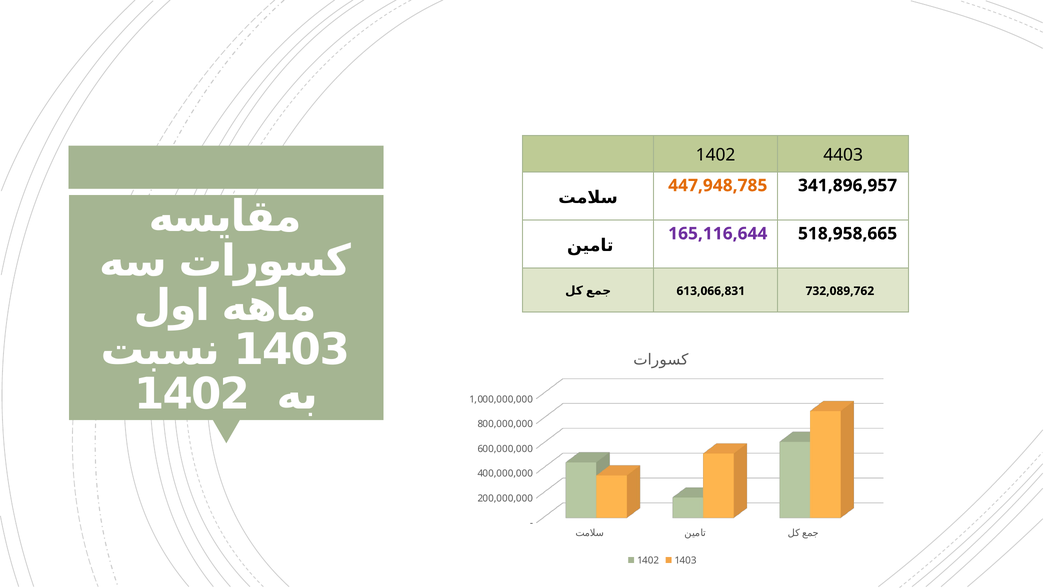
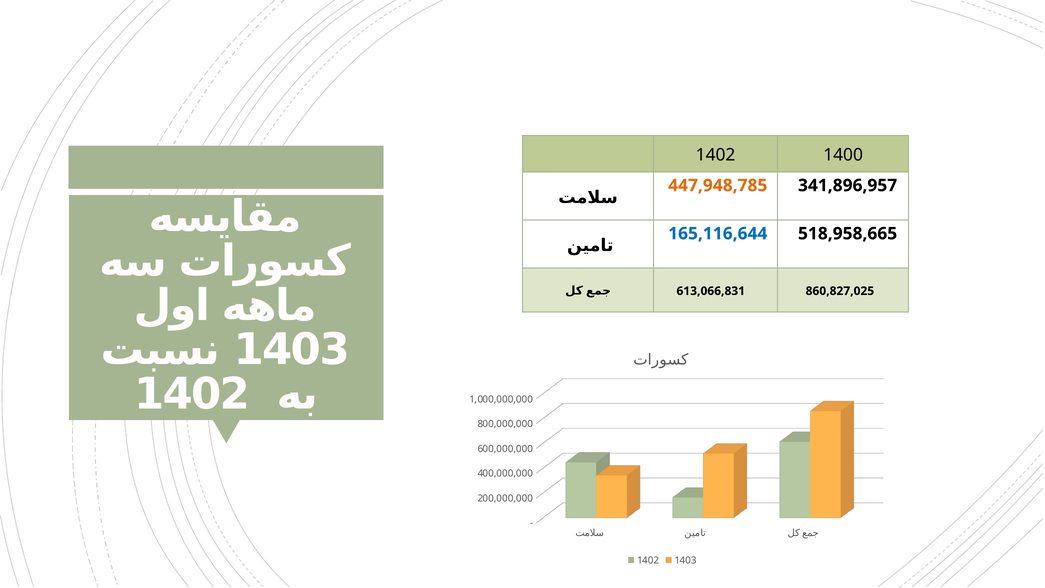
4403: 4403 -> 1400
165,116,644 colour: purple -> blue
732,089,762: 732,089,762 -> 860,827,025
